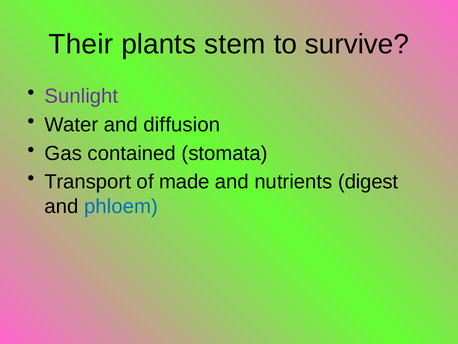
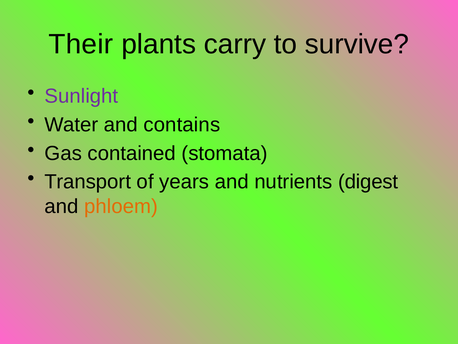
stem: stem -> carry
diffusion: diffusion -> contains
made: made -> years
phloem colour: blue -> orange
